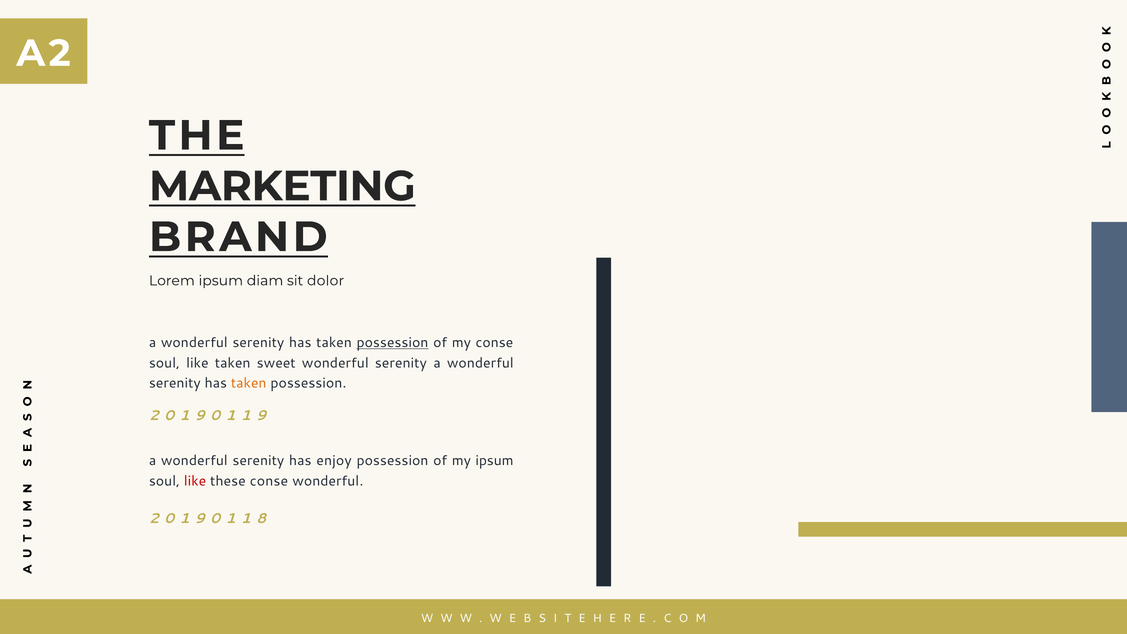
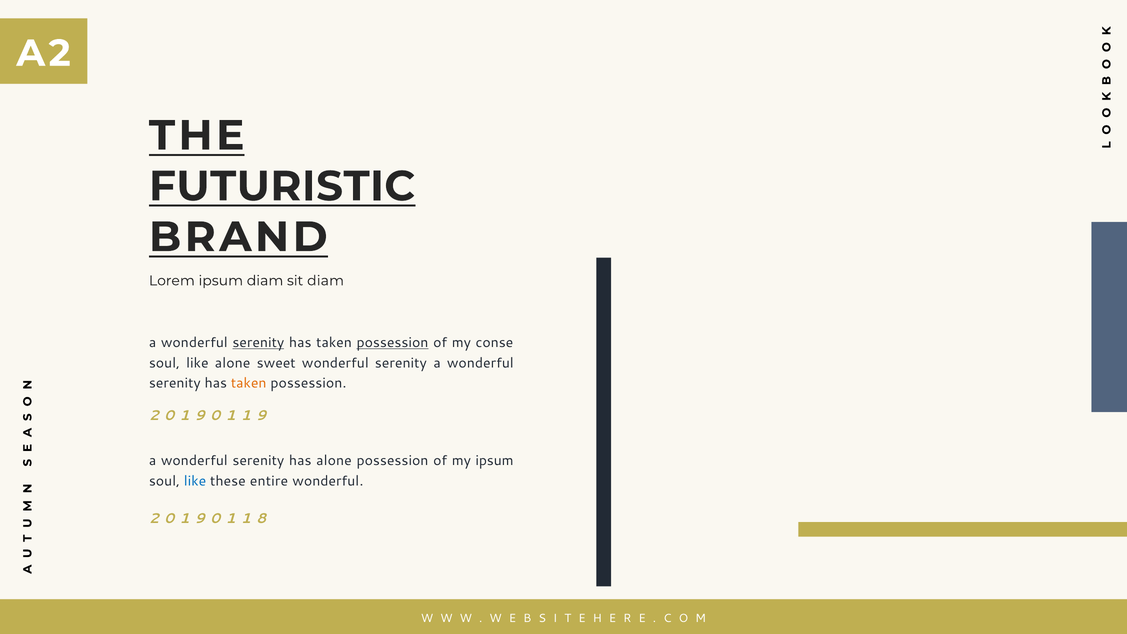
MARKETING: MARKETING -> FUTURISTIC
sit dolor: dolor -> diam
serenity at (258, 343) underline: none -> present
like taken: taken -> alone
has enjoy: enjoy -> alone
like at (195, 481) colour: red -> blue
these conse: conse -> entire
